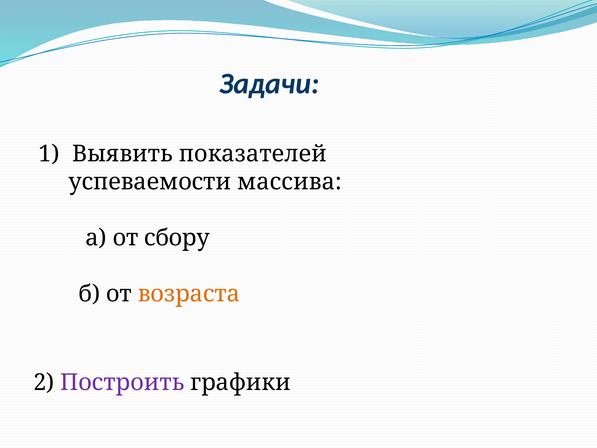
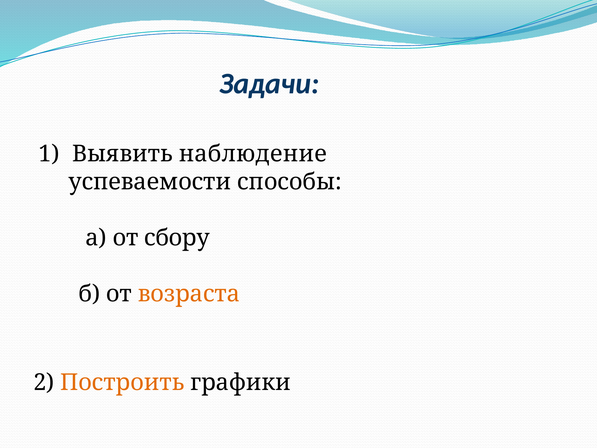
показателей: показателей -> наблюдение
массива: массива -> способы
Построить colour: purple -> orange
